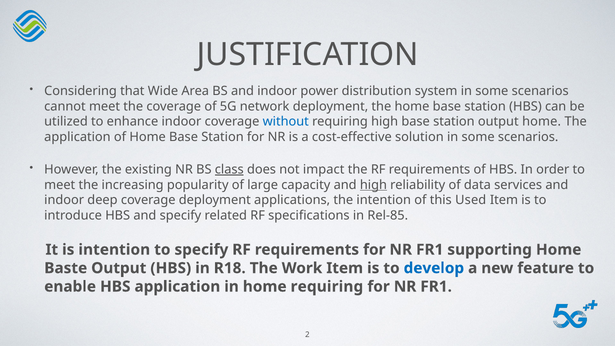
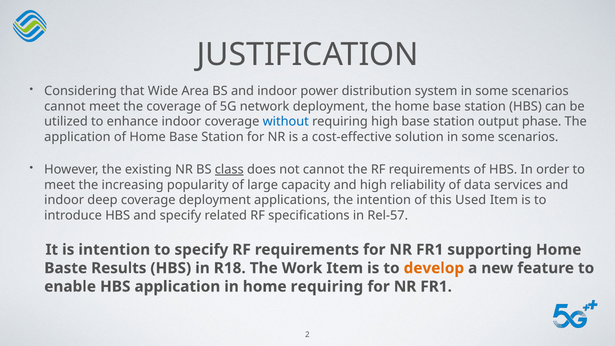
output home: home -> phase
not impact: impact -> cannot
high at (373, 185) underline: present -> none
Rel-85: Rel-85 -> Rel-57
Baste Output: Output -> Results
develop colour: blue -> orange
